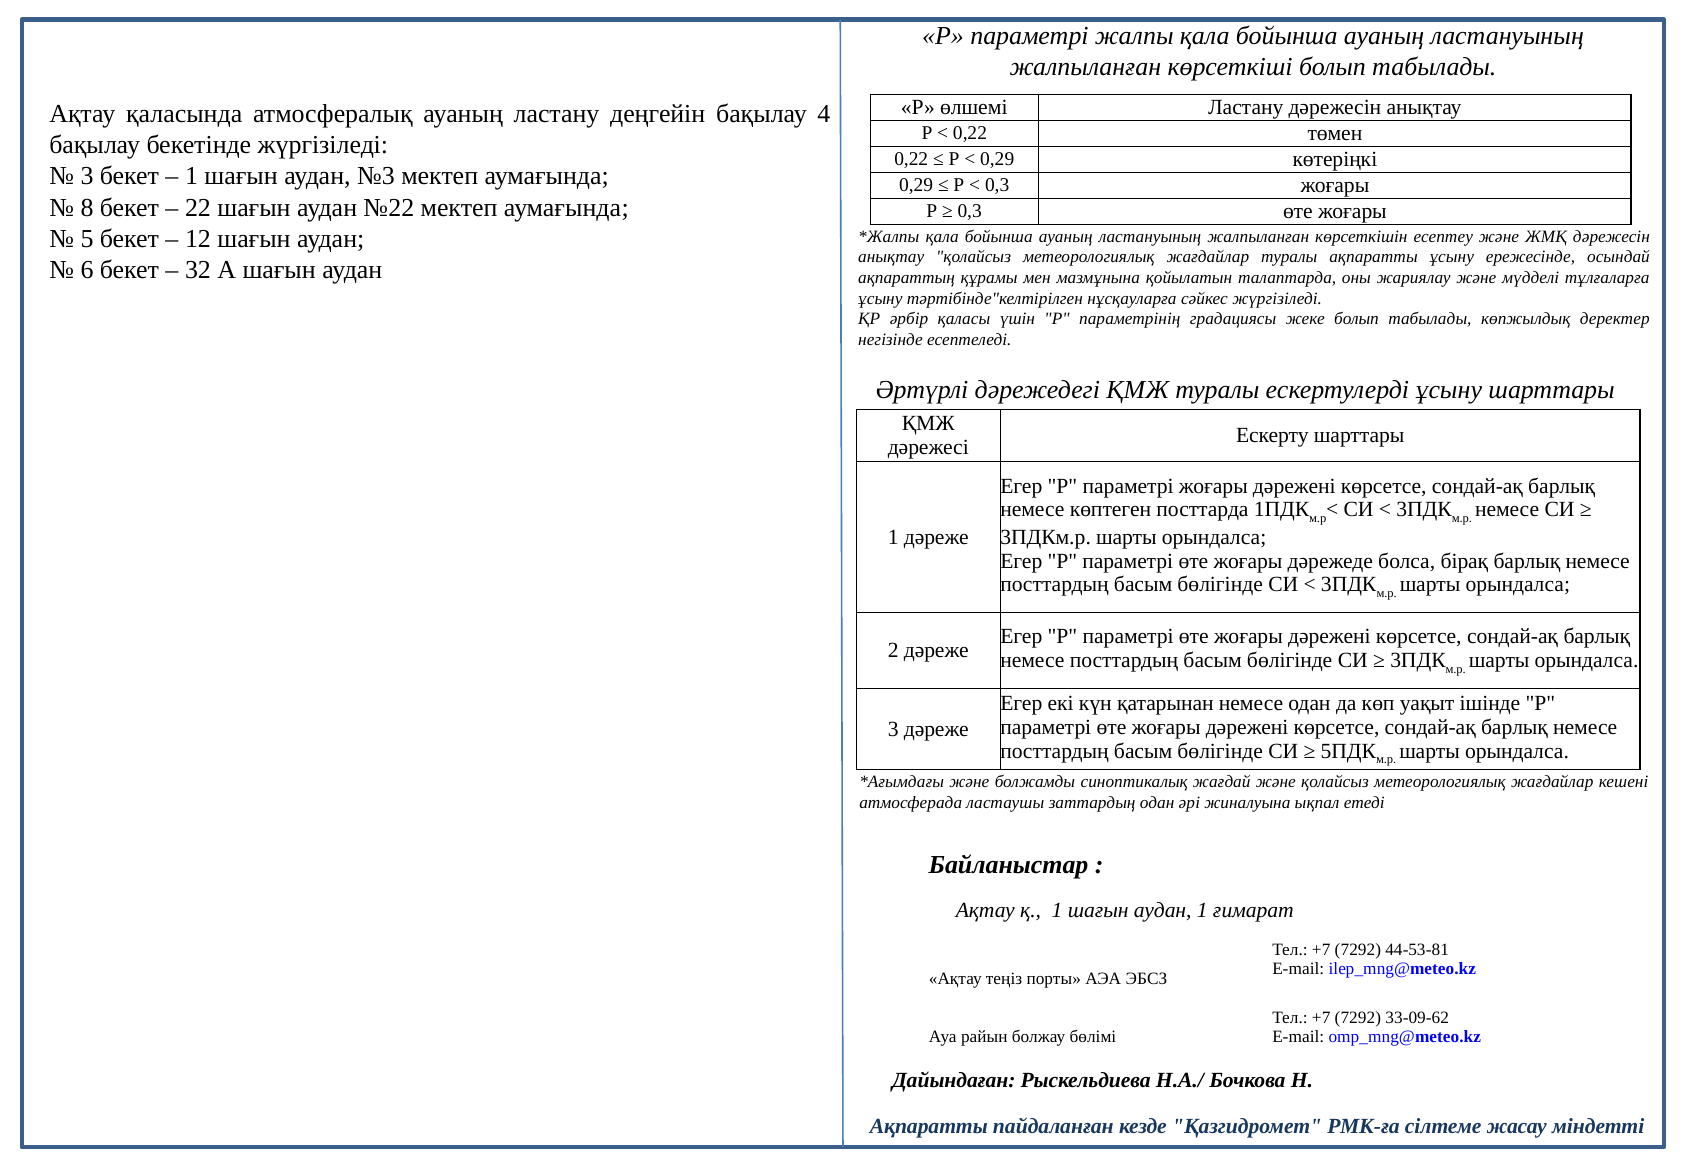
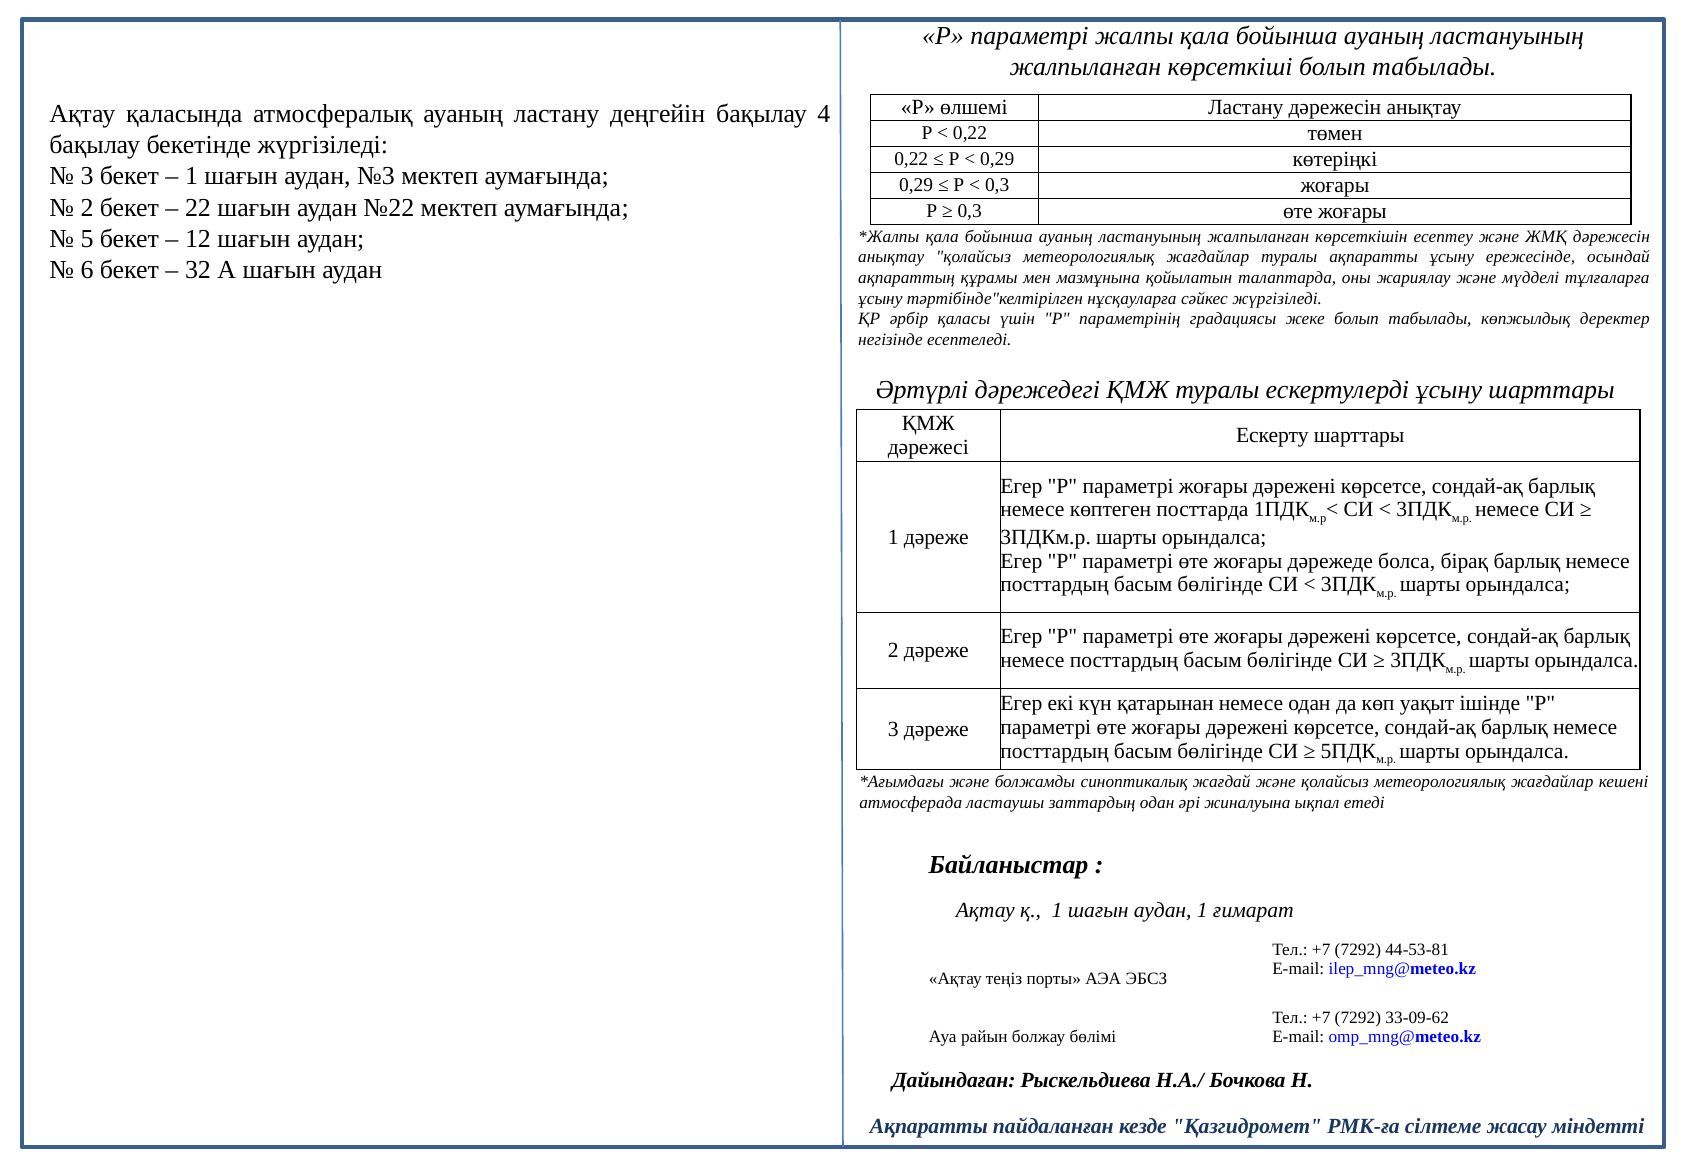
8 at (87, 207): 8 -> 2
